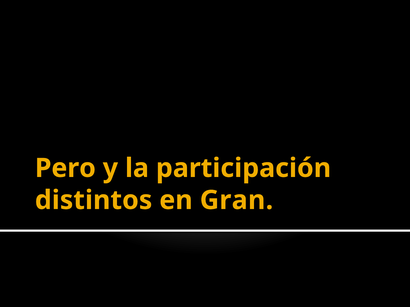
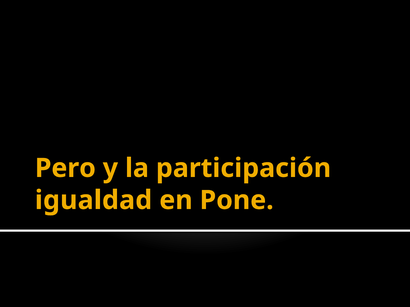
distintos: distintos -> igualdad
Gran: Gran -> Pone
